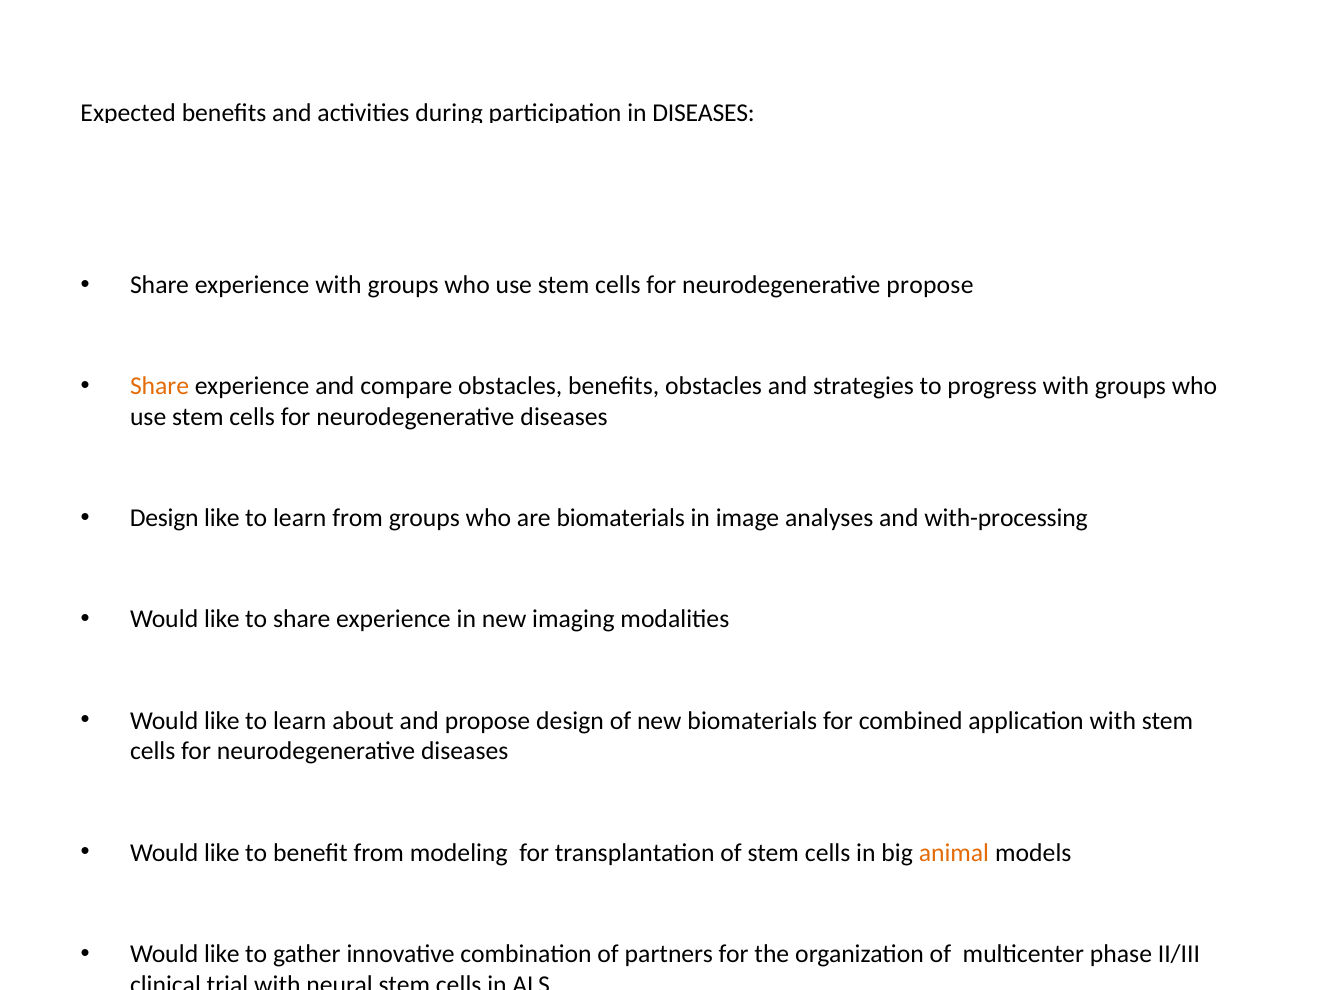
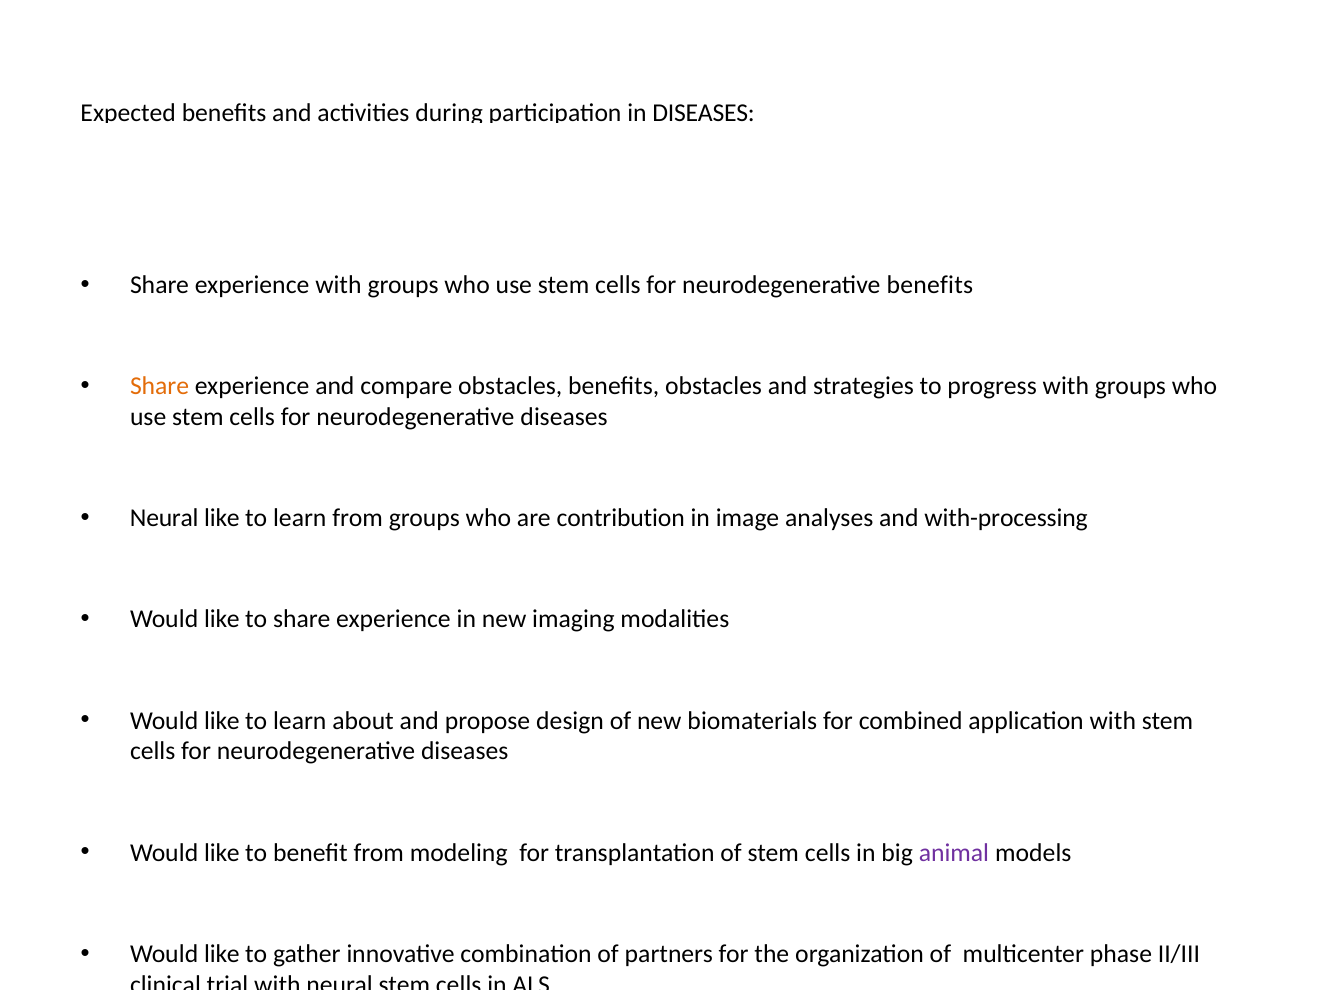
neurodegenerative propose: propose -> benefits
Design at (164, 518): Design -> Neural
are biomaterials: biomaterials -> contribution
animal colour: orange -> purple
